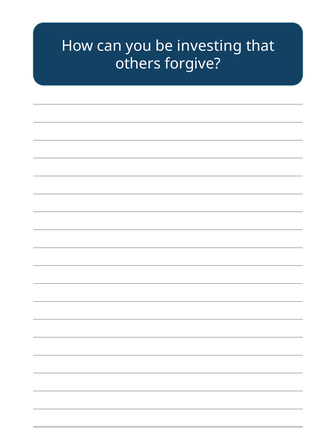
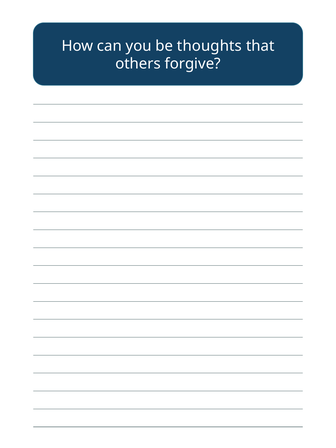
investing: investing -> thoughts
